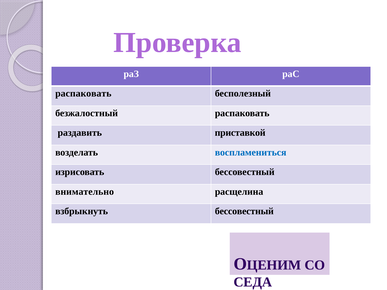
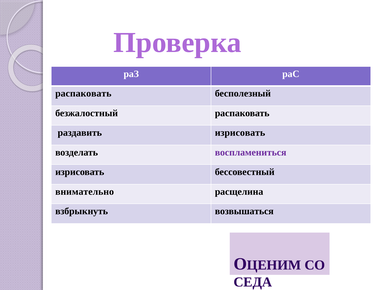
раздавить приставкой: приставкой -> изрисовать
воспламениться colour: blue -> purple
взбрыкнуть бессовестный: бессовестный -> возвышаться
